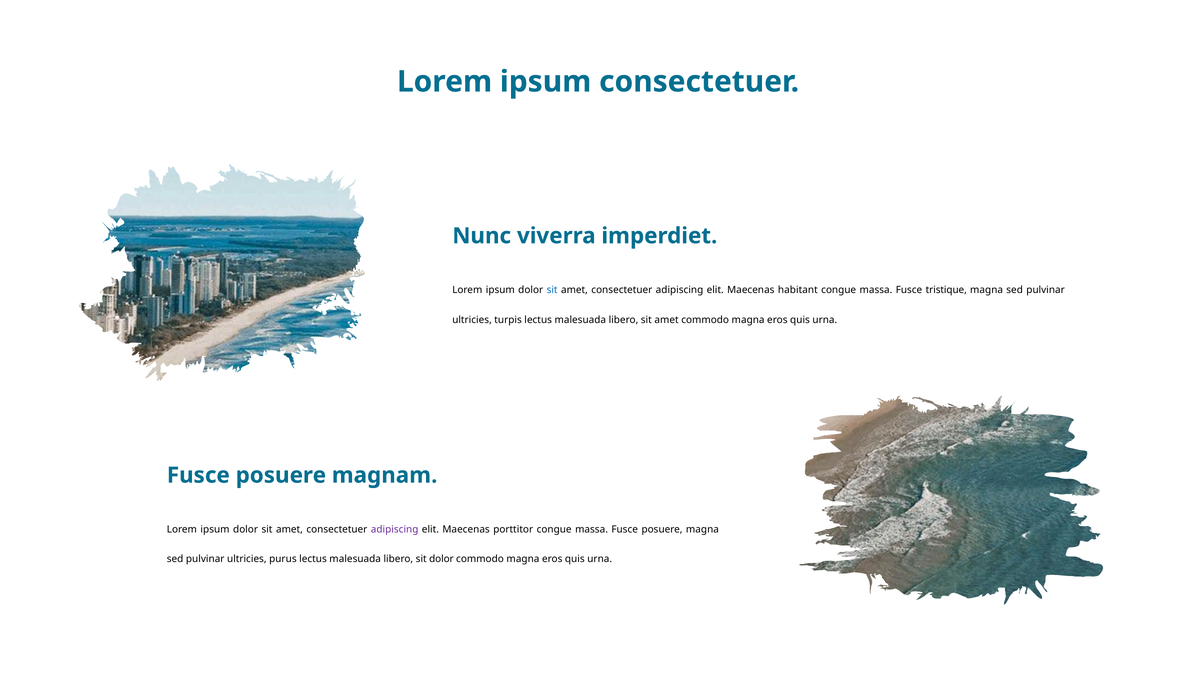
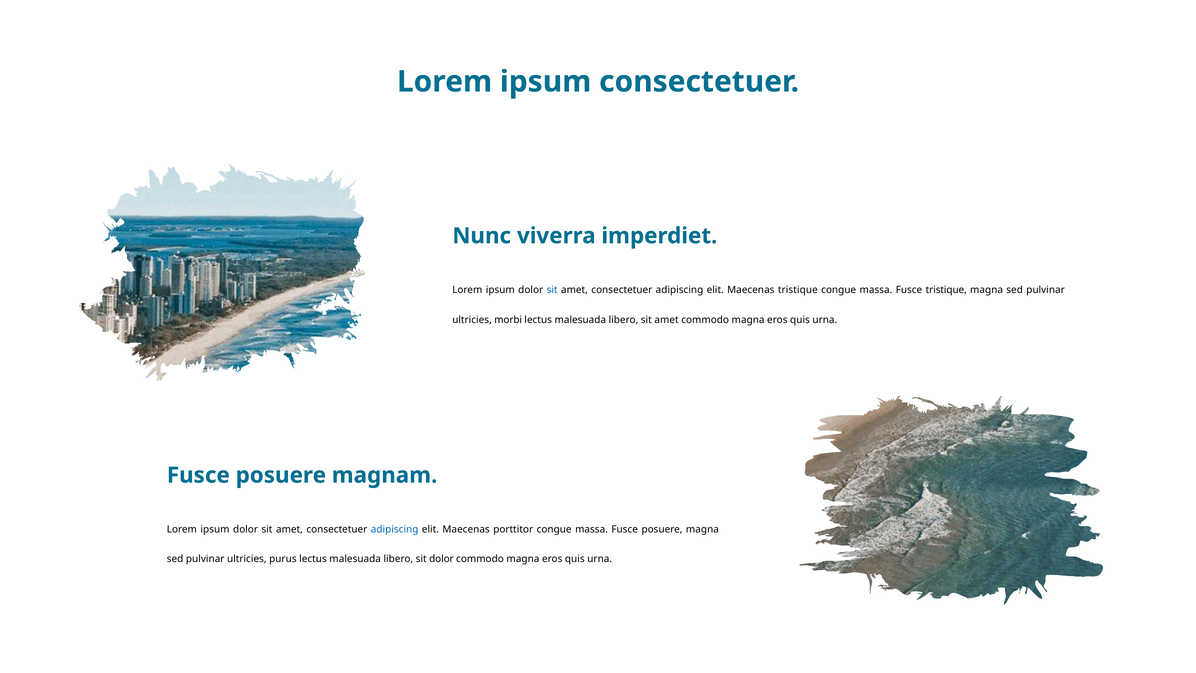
Maecenas habitant: habitant -> tristique
turpis: turpis -> morbi
adipiscing at (395, 529) colour: purple -> blue
